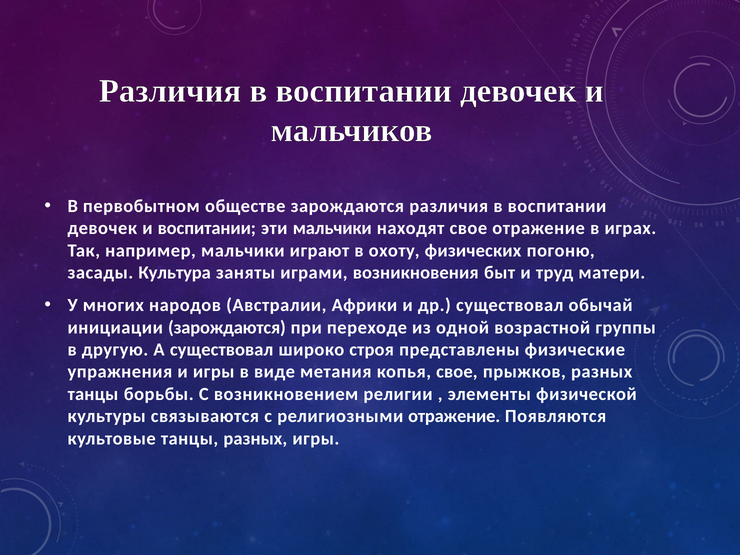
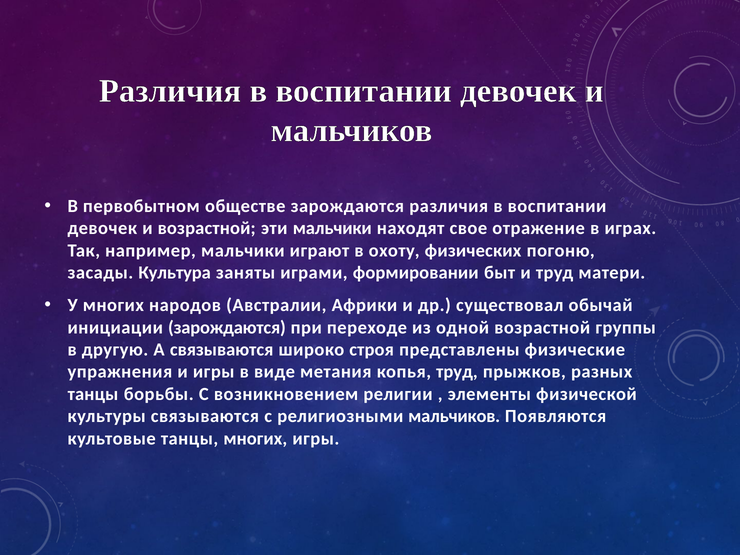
и воспитании: воспитании -> возрастной
возникновения: возникновения -> формировании
А существовал: существовал -> связываются
копья свое: свое -> труд
религиозными отражение: отражение -> мальчиков
танцы разных: разных -> многих
